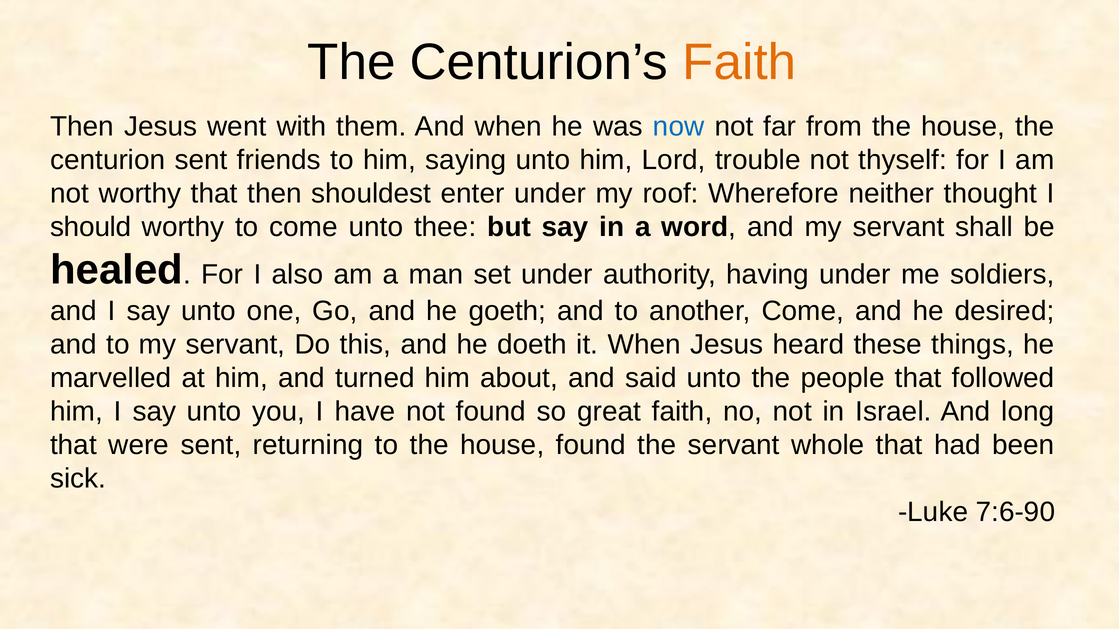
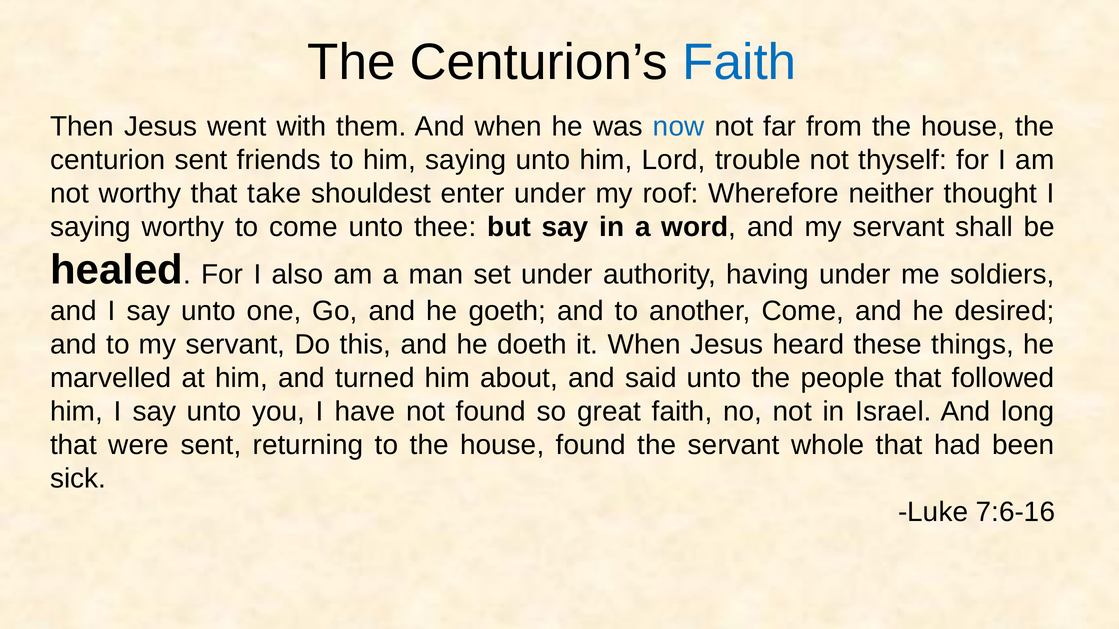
Faith at (739, 62) colour: orange -> blue
that then: then -> take
should at (91, 227): should -> saying
7:6-90: 7:6-90 -> 7:6-16
